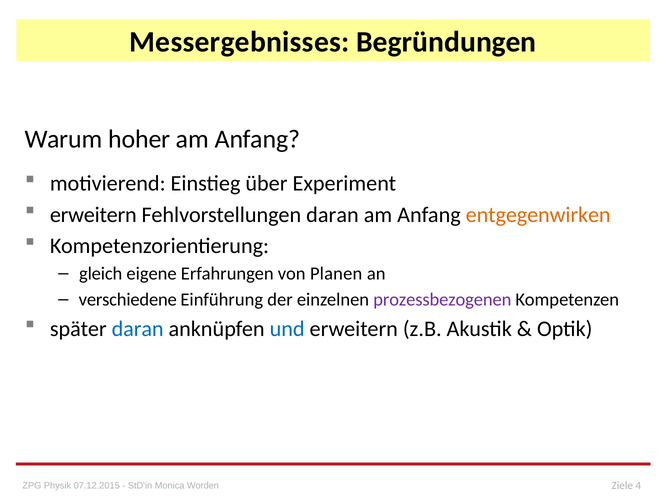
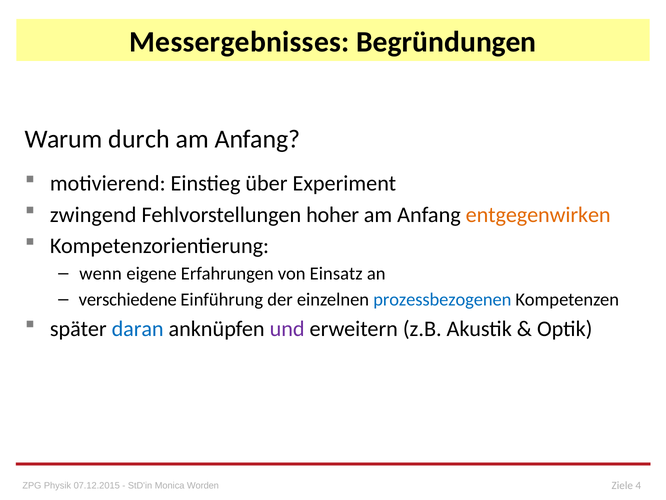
hoher: hoher -> durch
erweitern at (93, 214): erweitern -> zwingend
Fehlvorstellungen daran: daran -> hoher
gleich: gleich -> wenn
Planen: Planen -> Einsatz
prozessbezogenen colour: purple -> blue
und colour: blue -> purple
